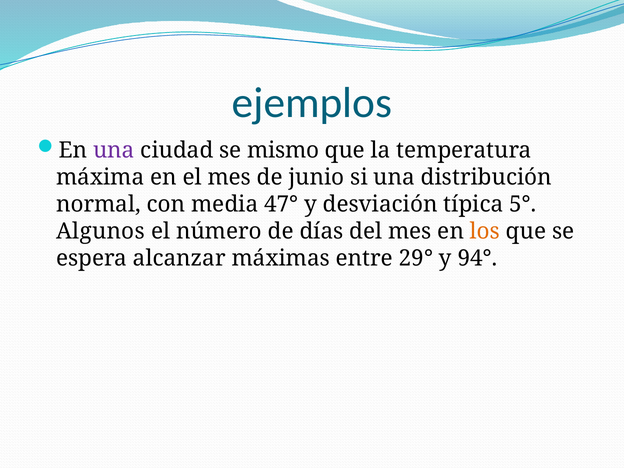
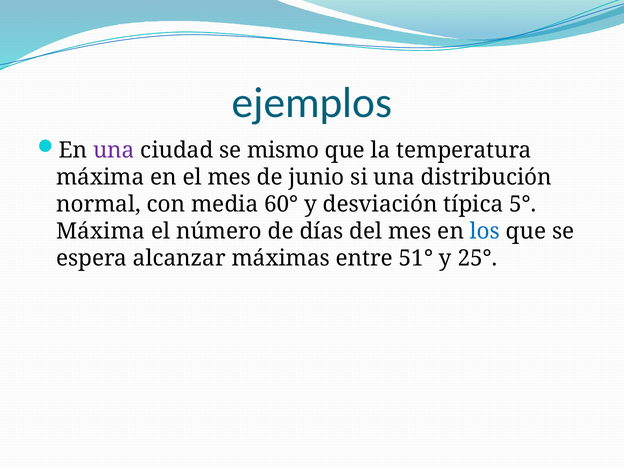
47°: 47° -> 60°
Algunos at (101, 231): Algunos -> Máxima
los colour: orange -> blue
29°: 29° -> 51°
94°: 94° -> 25°
